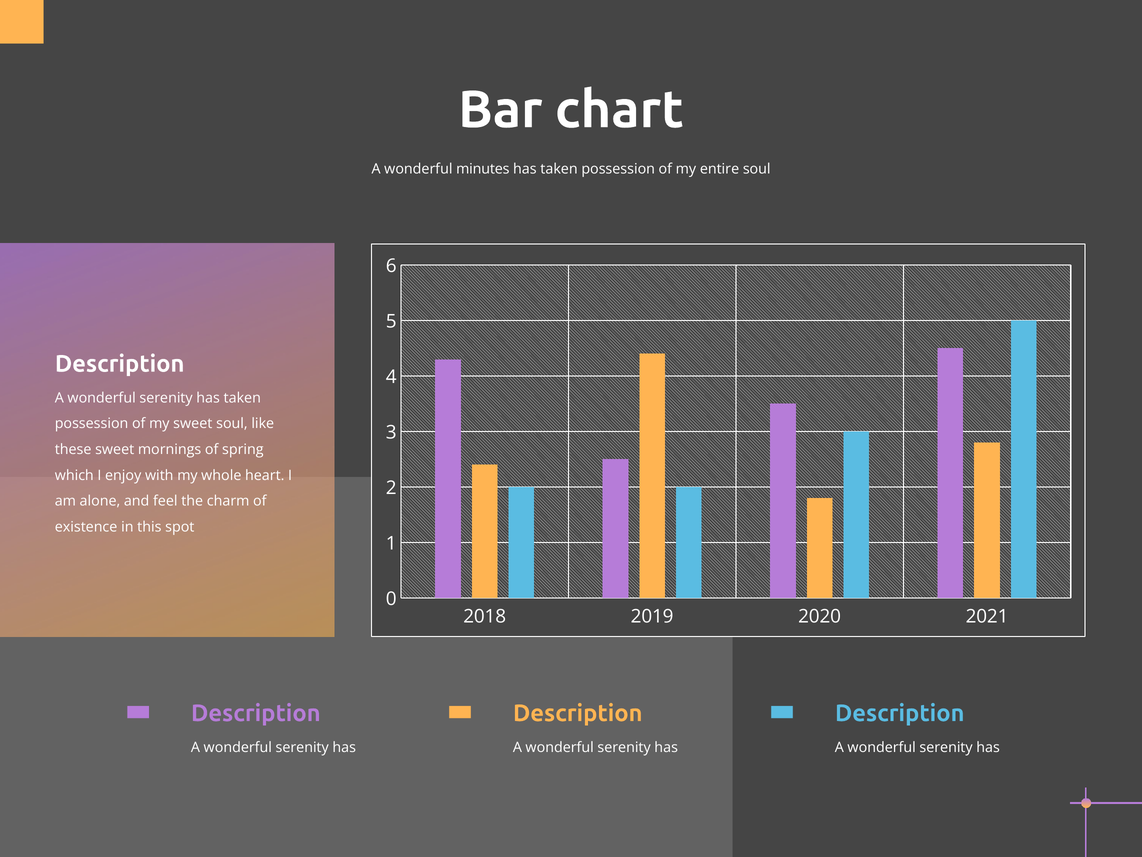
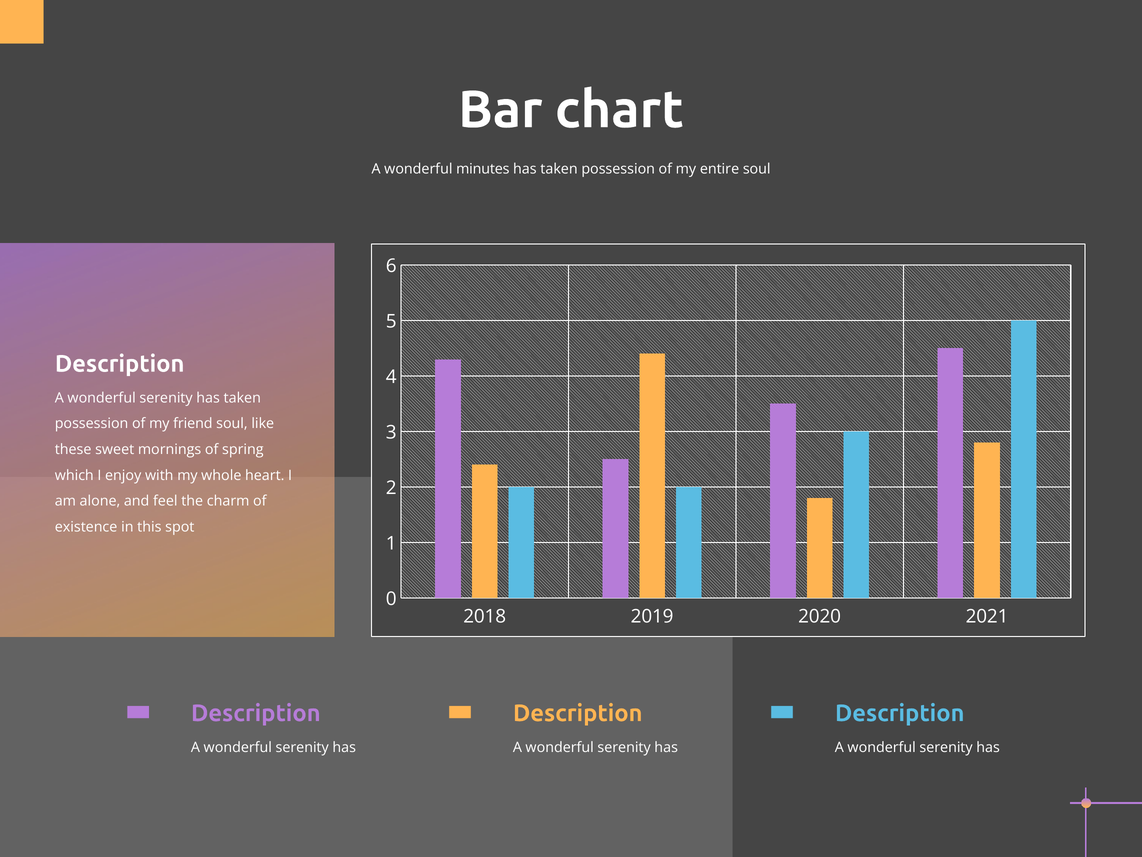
my sweet: sweet -> friend
